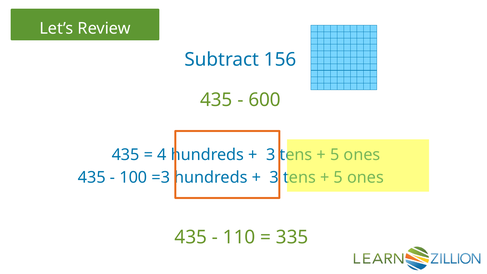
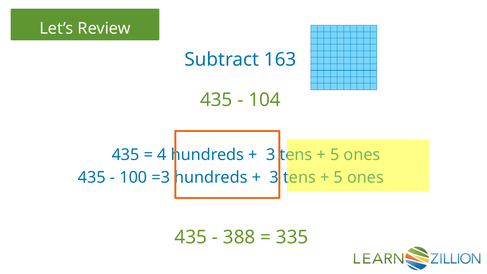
156: 156 -> 163
600: 600 -> 104
110: 110 -> 388
